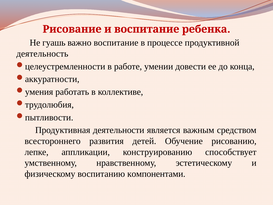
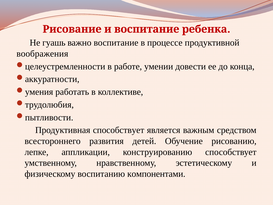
деятельность: деятельность -> воображения
Продуктивная деятельности: деятельности -> способствует
